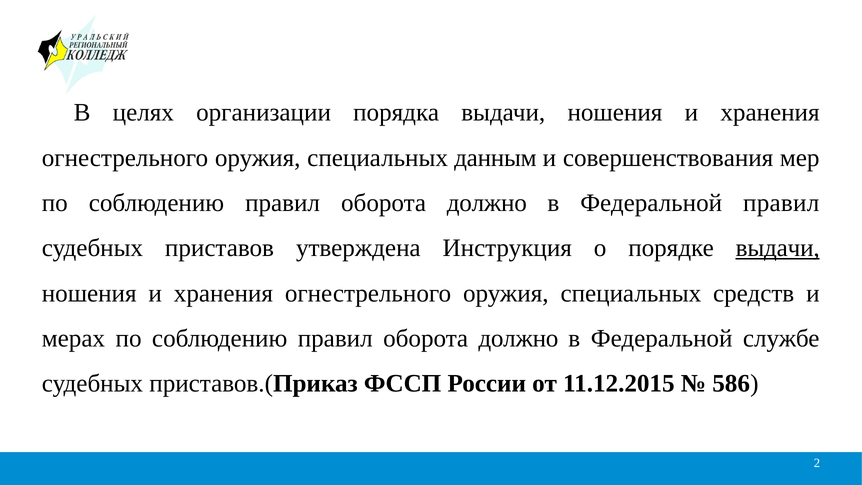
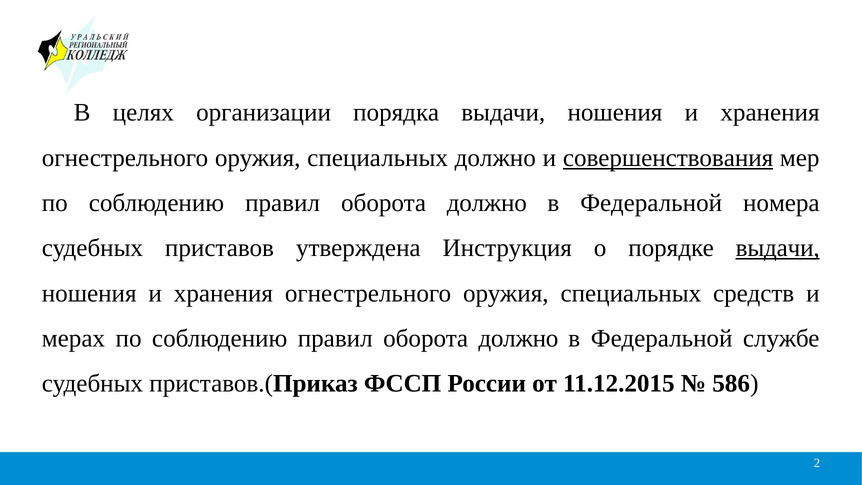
специальных данным: данным -> должно
совершенствования underline: none -> present
Федеральной правил: правил -> номера
